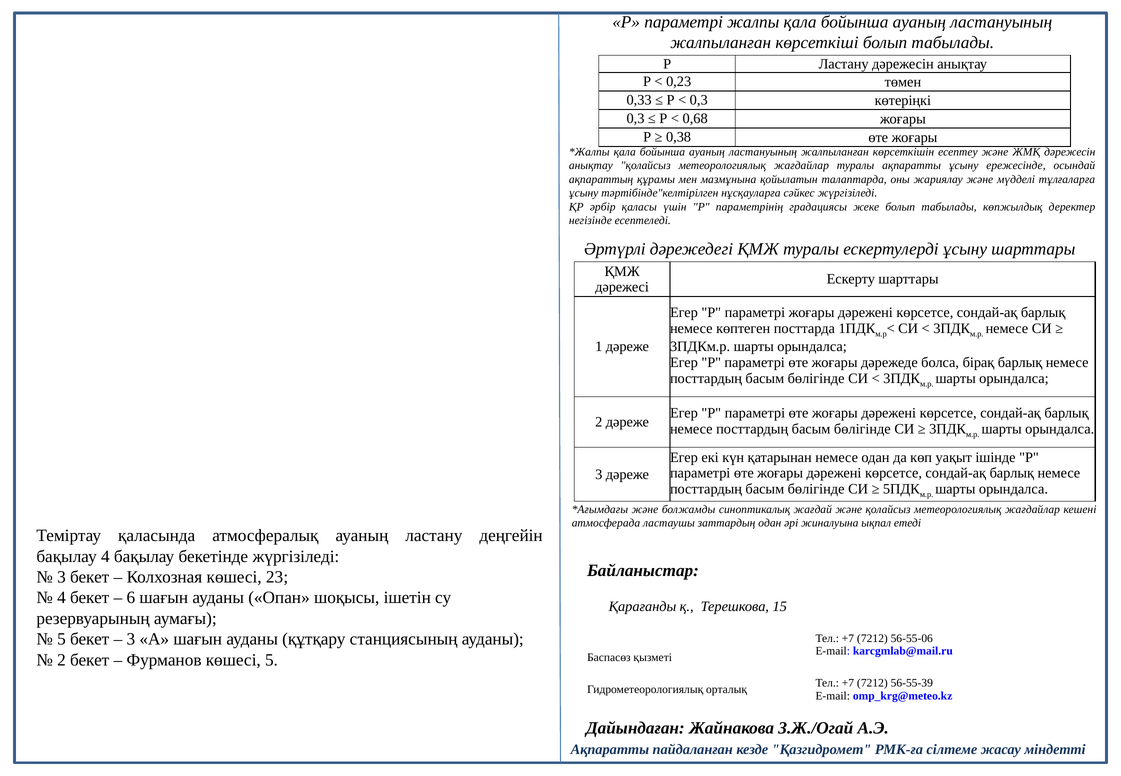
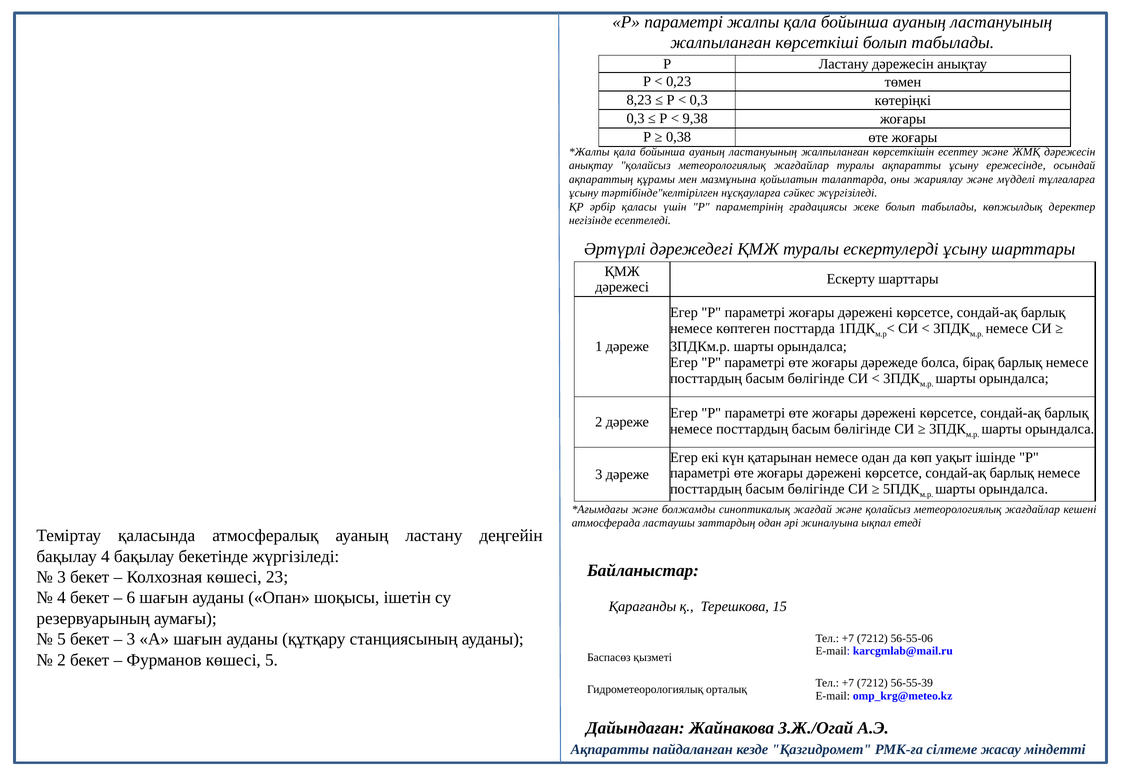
0,33: 0,33 -> 8,23
0,68: 0,68 -> 9,38
